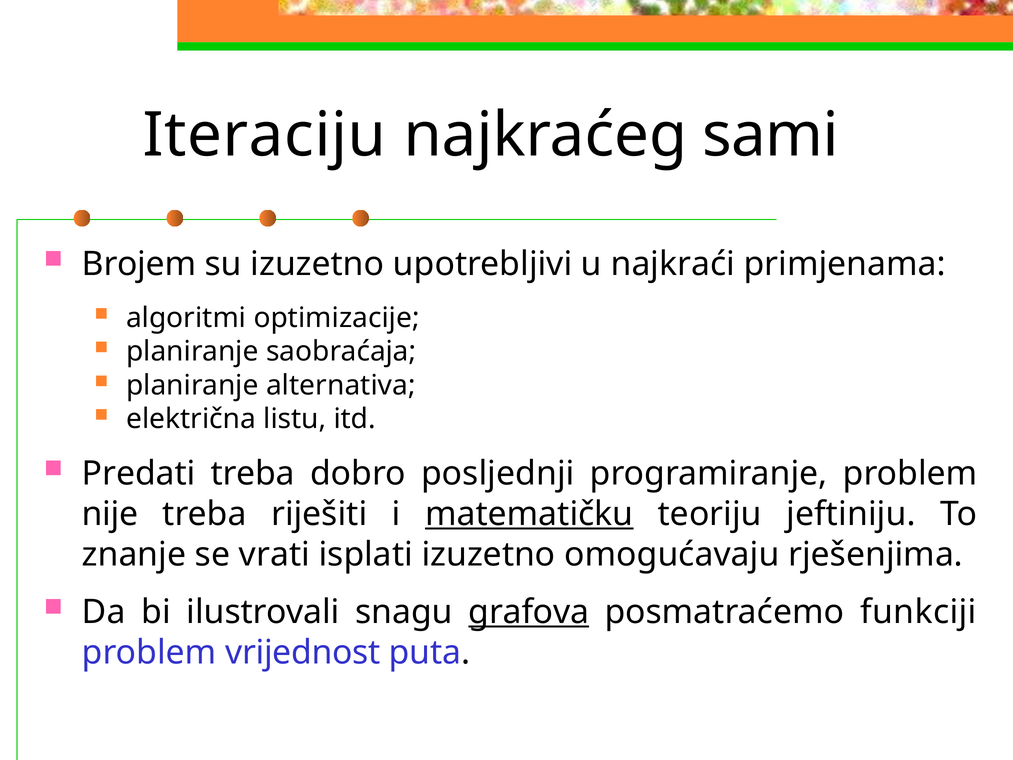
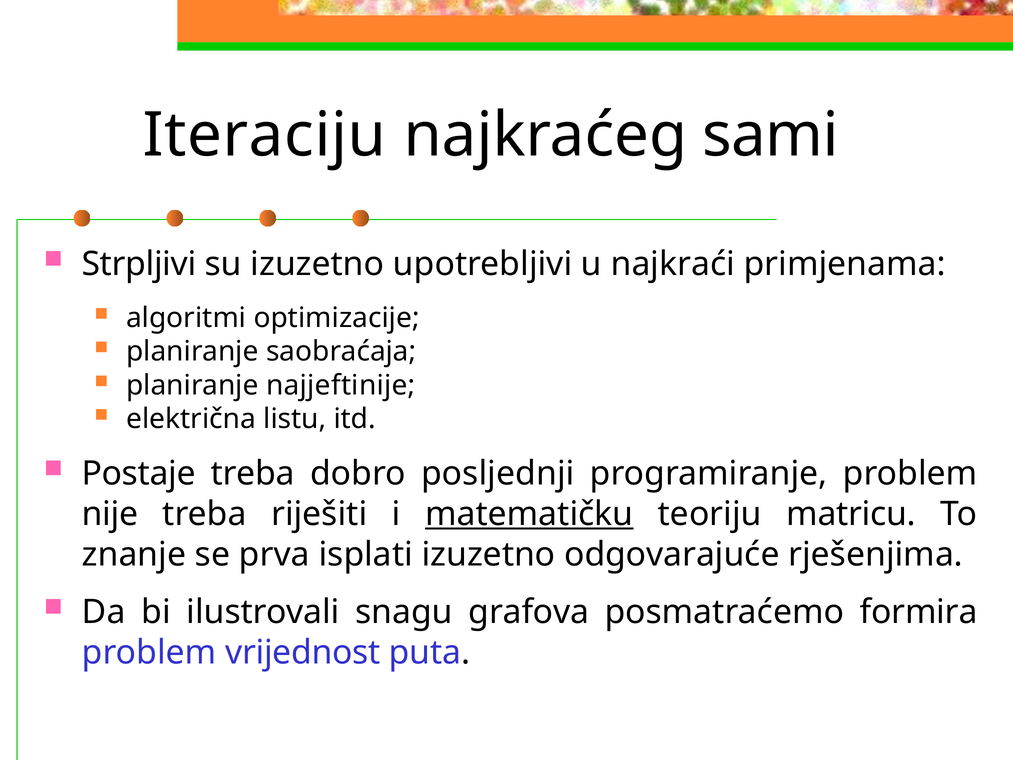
Brojem: Brojem -> Strpljivi
alternativa: alternativa -> najjeftinije
Predati: Predati -> Postaje
jeftiniju: jeftiniju -> matricu
vrati: vrati -> prva
omogućavaju: omogućavaju -> odgovarajuće
grafova underline: present -> none
funkciji: funkciji -> formira
